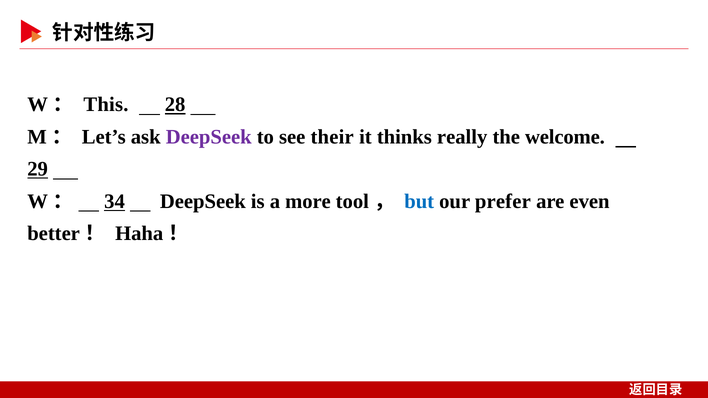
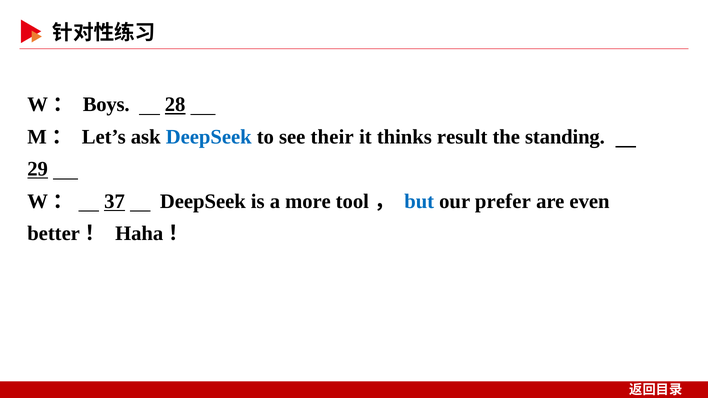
This: This -> Boys
DeepSeek at (209, 137) colour: purple -> blue
really: really -> result
welcome: welcome -> standing
34: 34 -> 37
